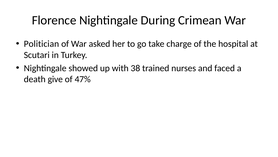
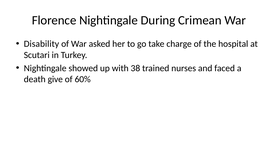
Politician: Politician -> Disability
47%: 47% -> 60%
